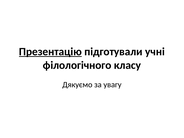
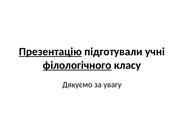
філологічного underline: none -> present
